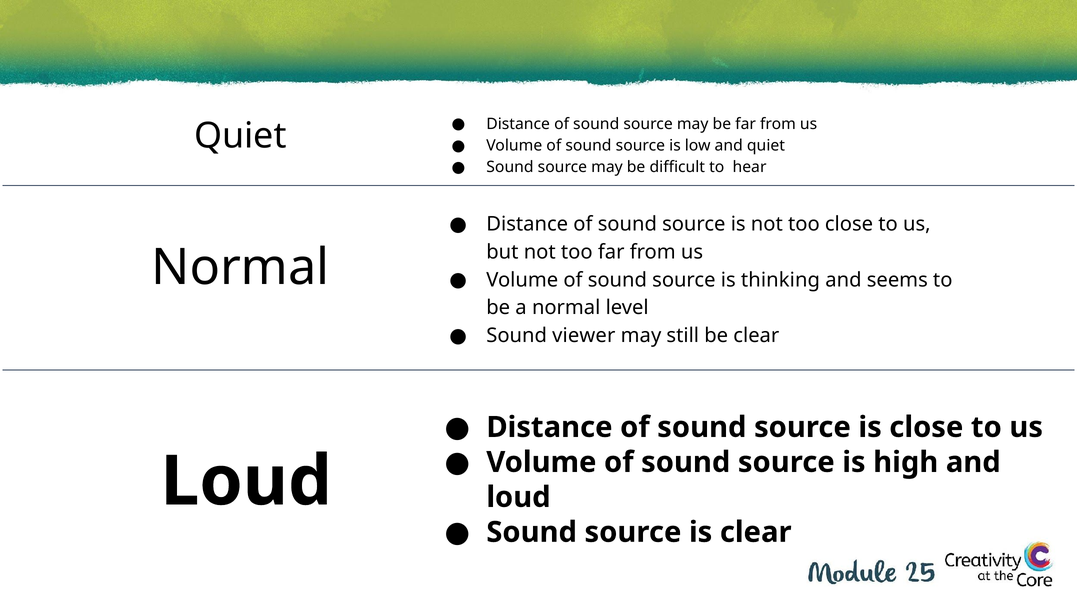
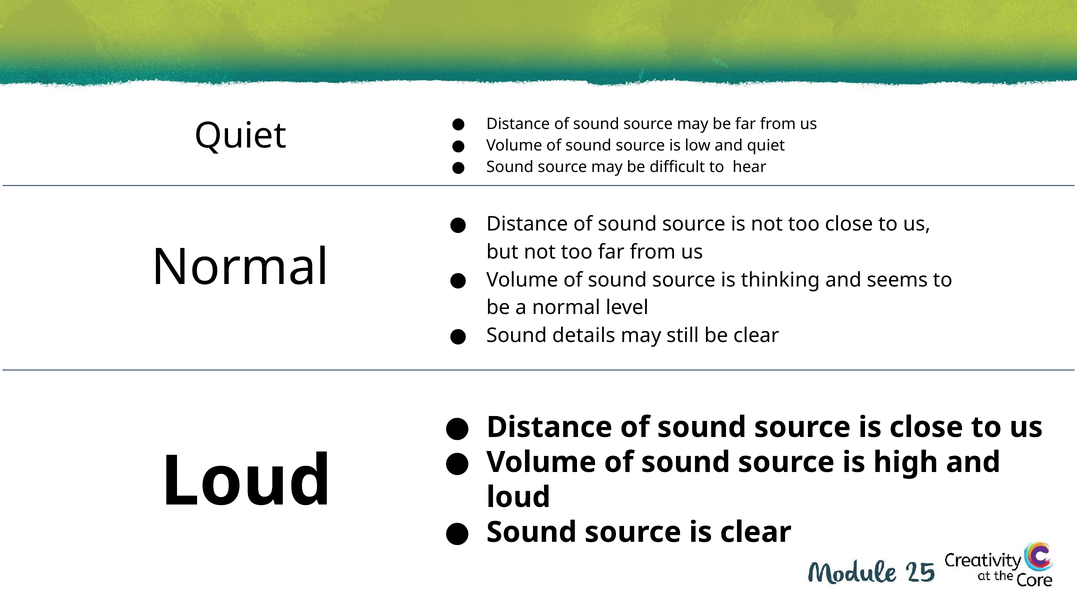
viewer: viewer -> details
